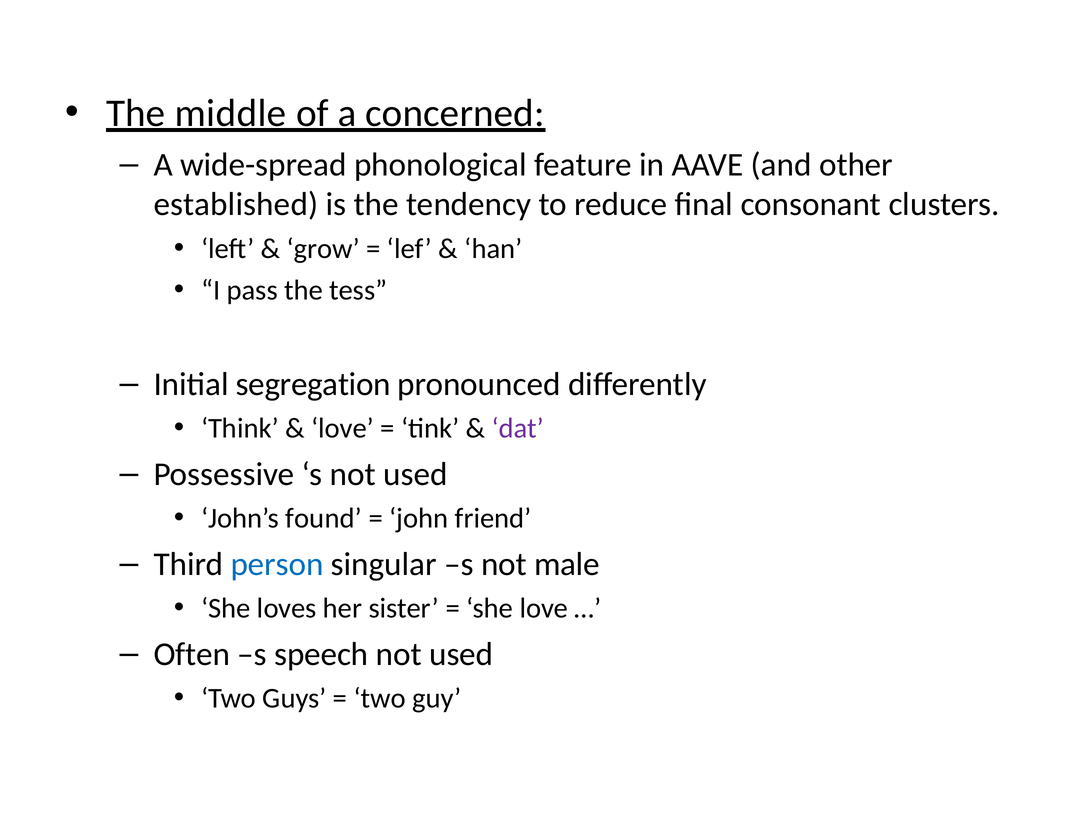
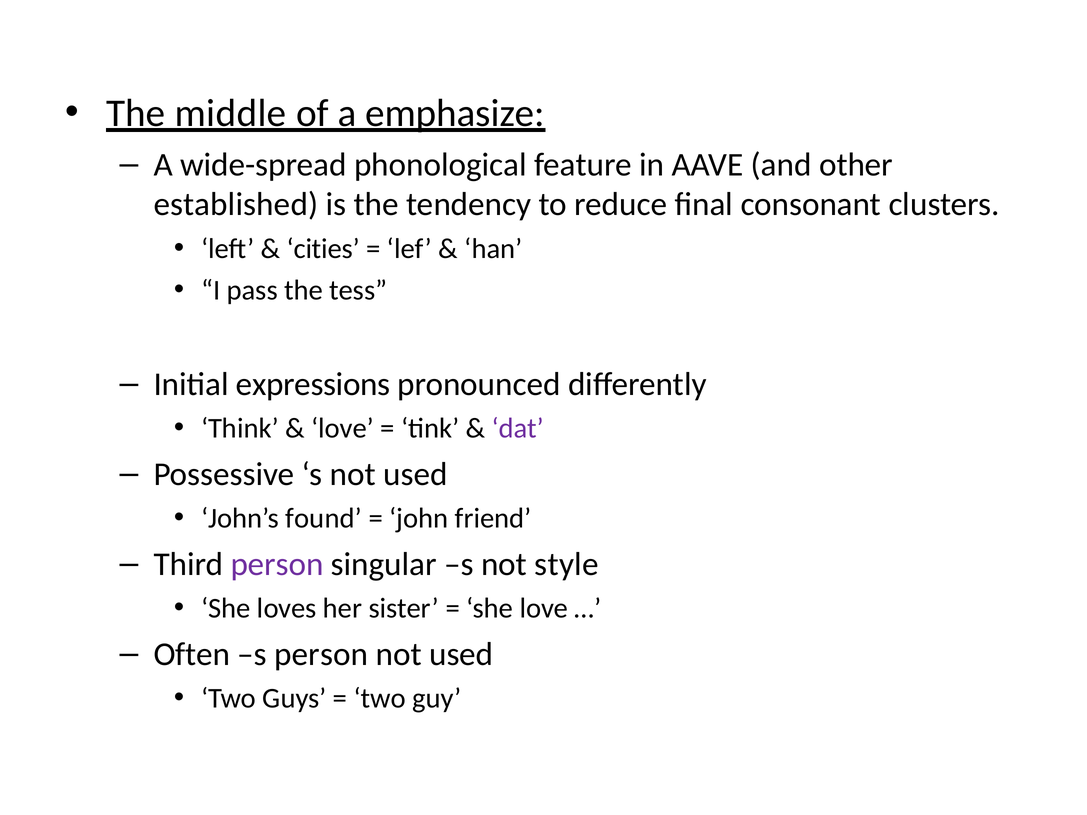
concerned: concerned -> emphasize
grow: grow -> cities
segregation: segregation -> expressions
person at (277, 564) colour: blue -> purple
male: male -> style
s speech: speech -> person
